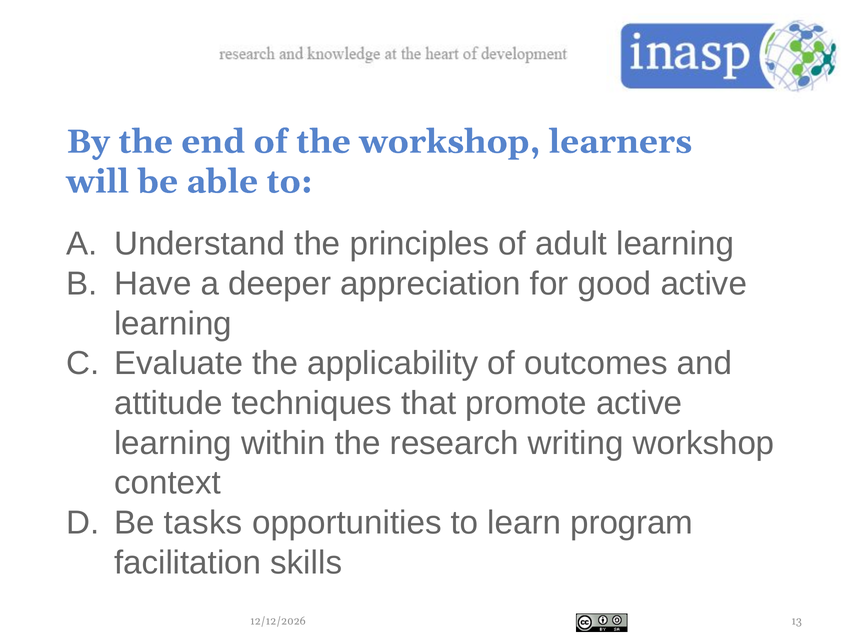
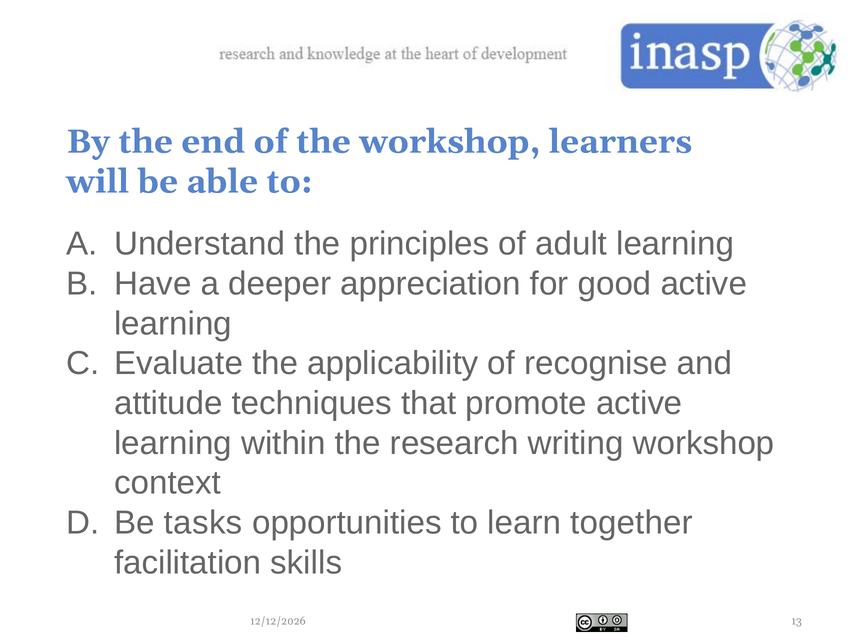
outcomes: outcomes -> recognise
program: program -> together
